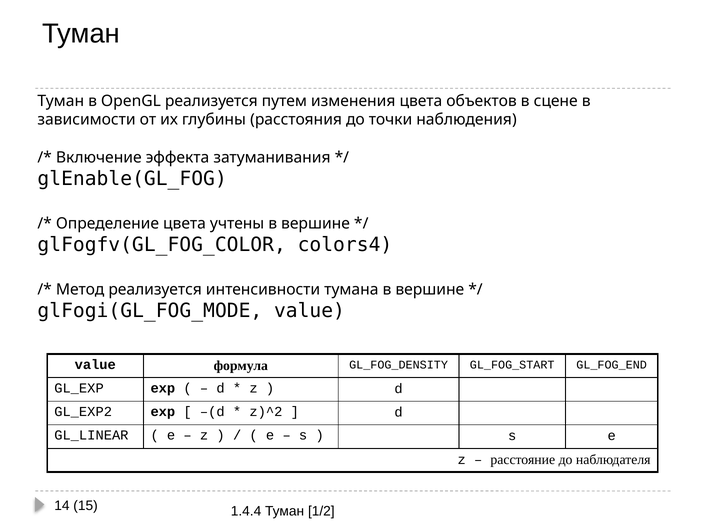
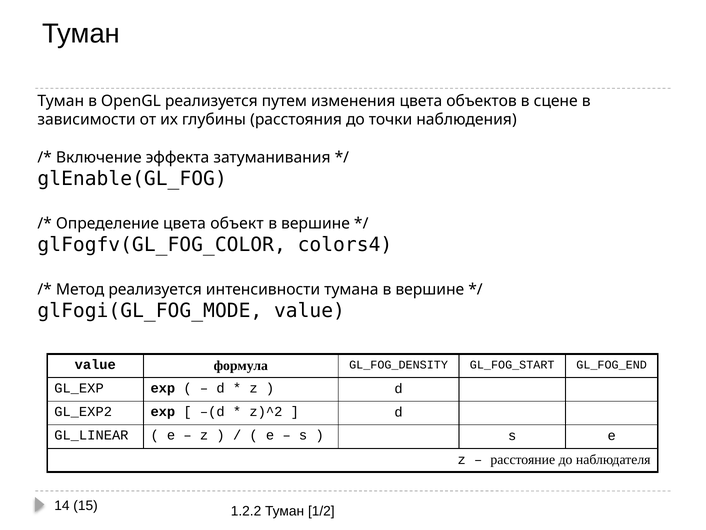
учтены: учтены -> объект
1.4.4: 1.4.4 -> 1.2.2
